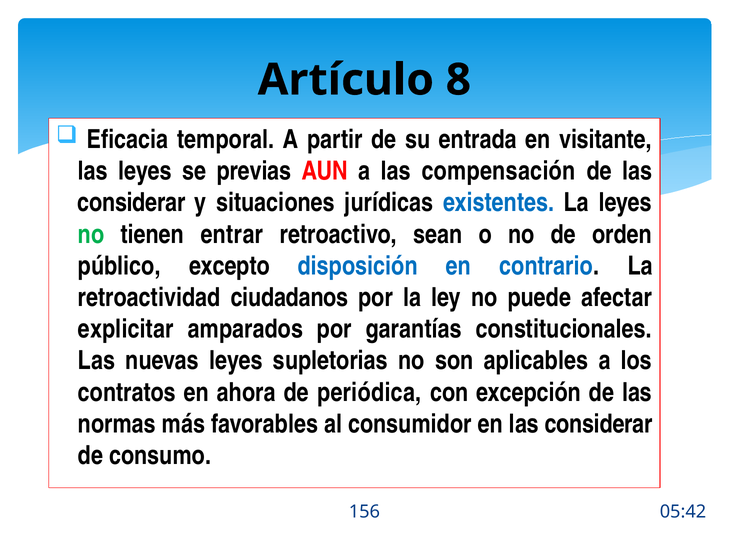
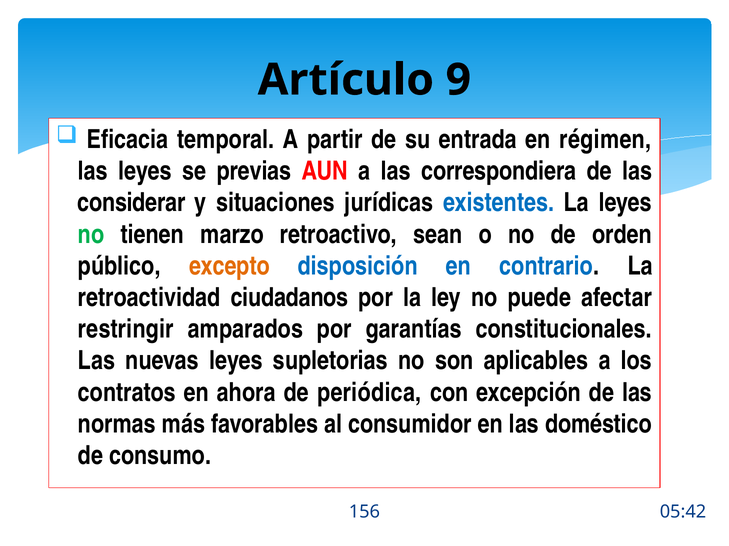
8: 8 -> 9
visitante: visitante -> régimen
compensación: compensación -> correspondiera
entrar: entrar -> marzo
excepto colour: black -> orange
explicitar: explicitar -> restringir
en las considerar: considerar -> doméstico
